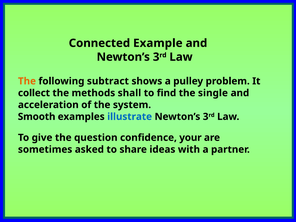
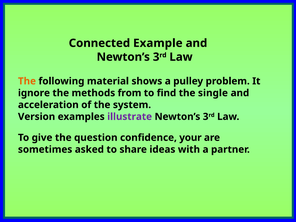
subtract: subtract -> material
collect: collect -> ignore
shall: shall -> from
Smooth: Smooth -> Version
illustrate colour: blue -> purple
